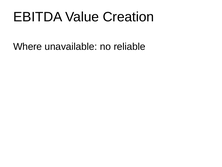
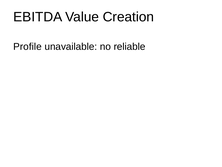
Where: Where -> Profile
